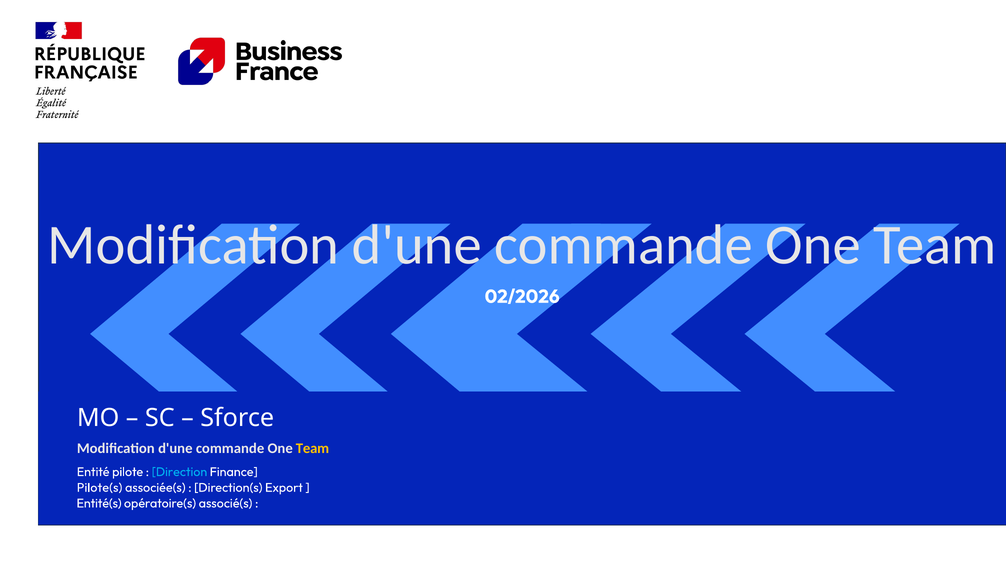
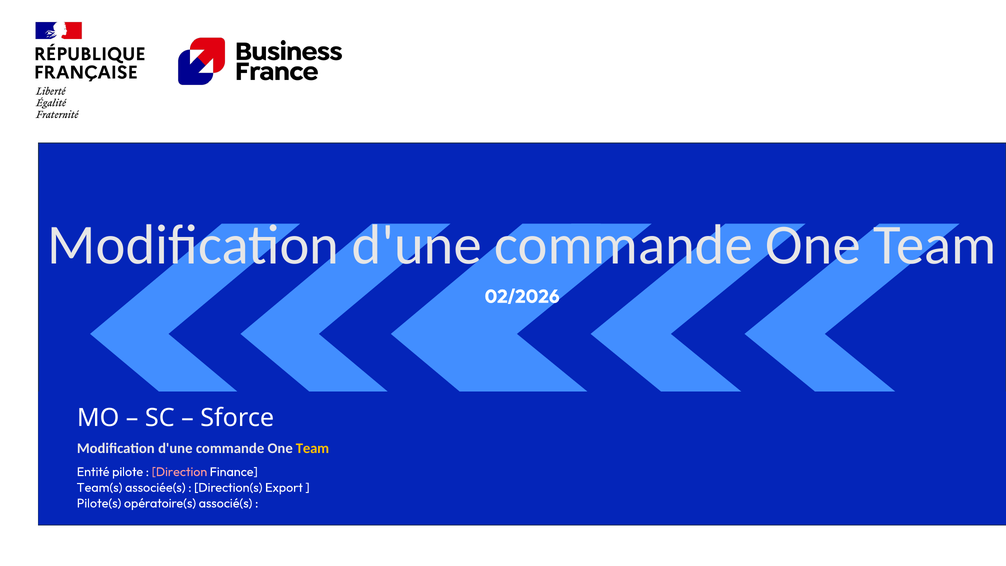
Direction colour: light blue -> pink
Pilote(s: Pilote(s -> Team(s
Entité(s: Entité(s -> Pilote(s
